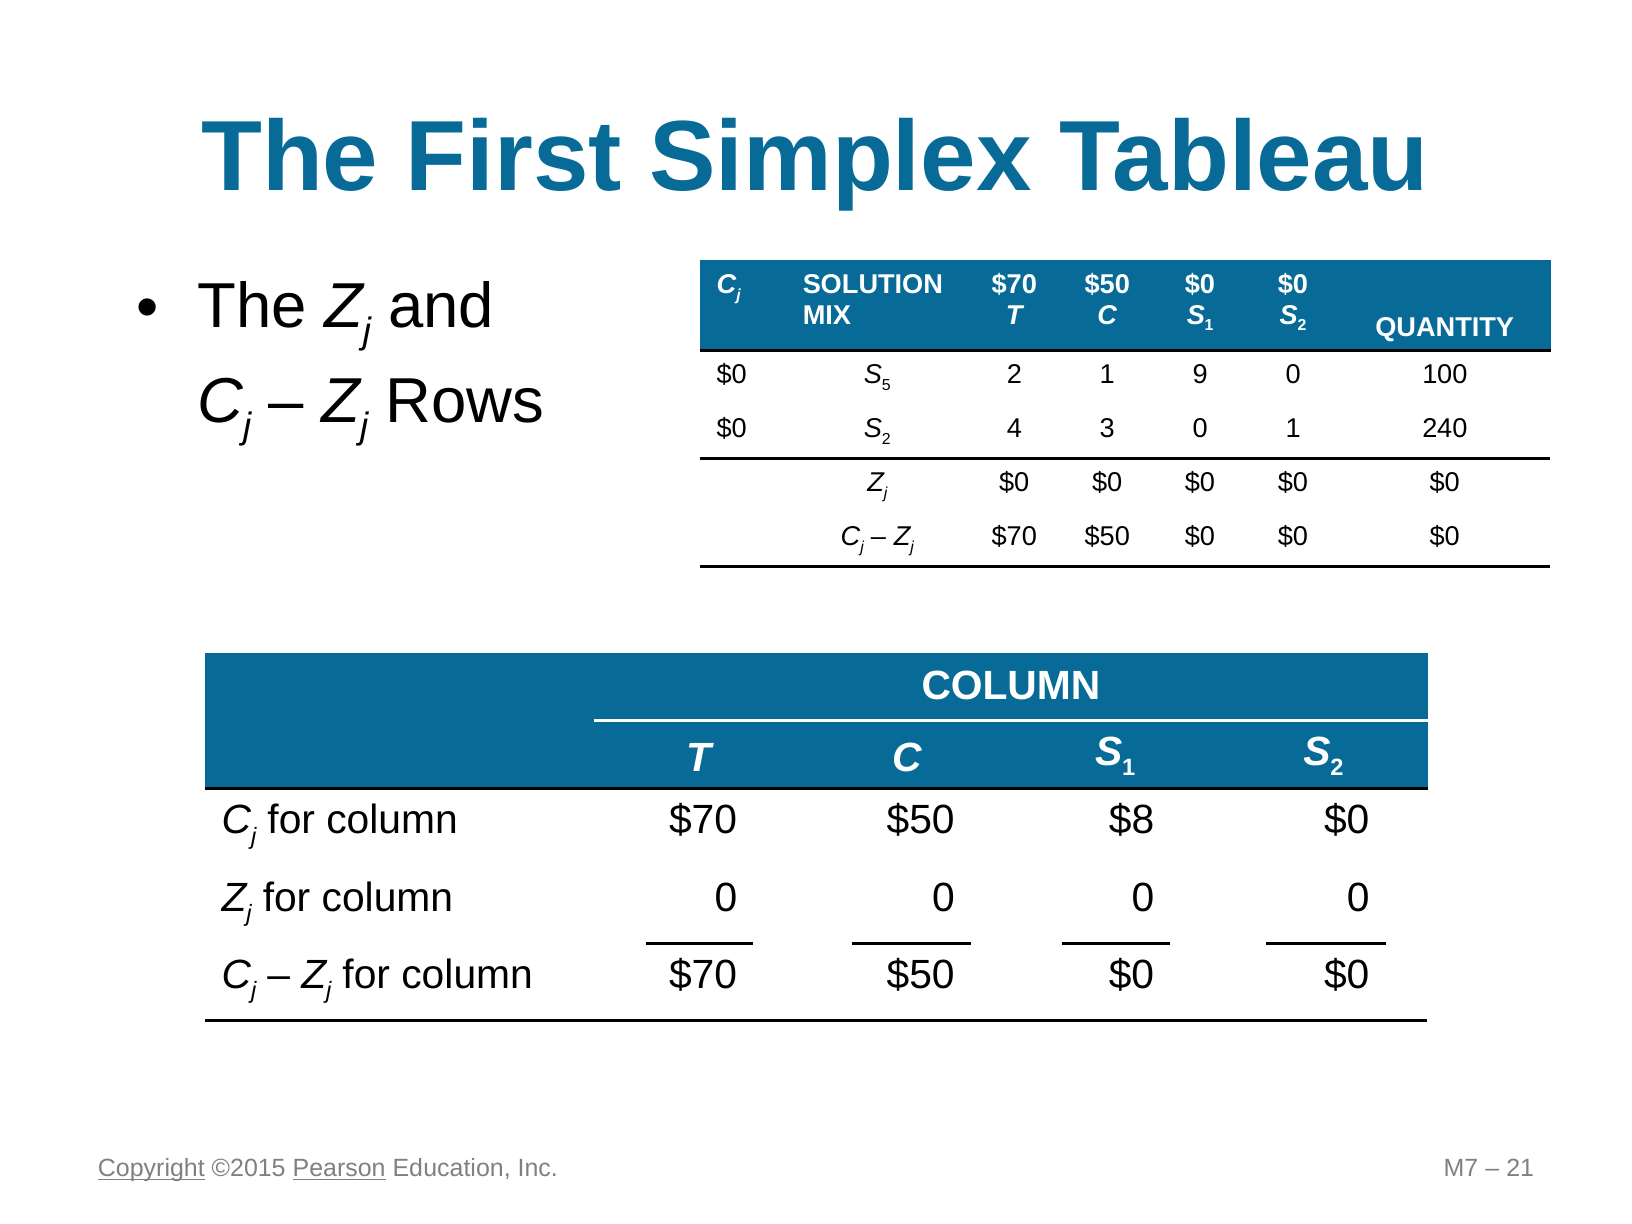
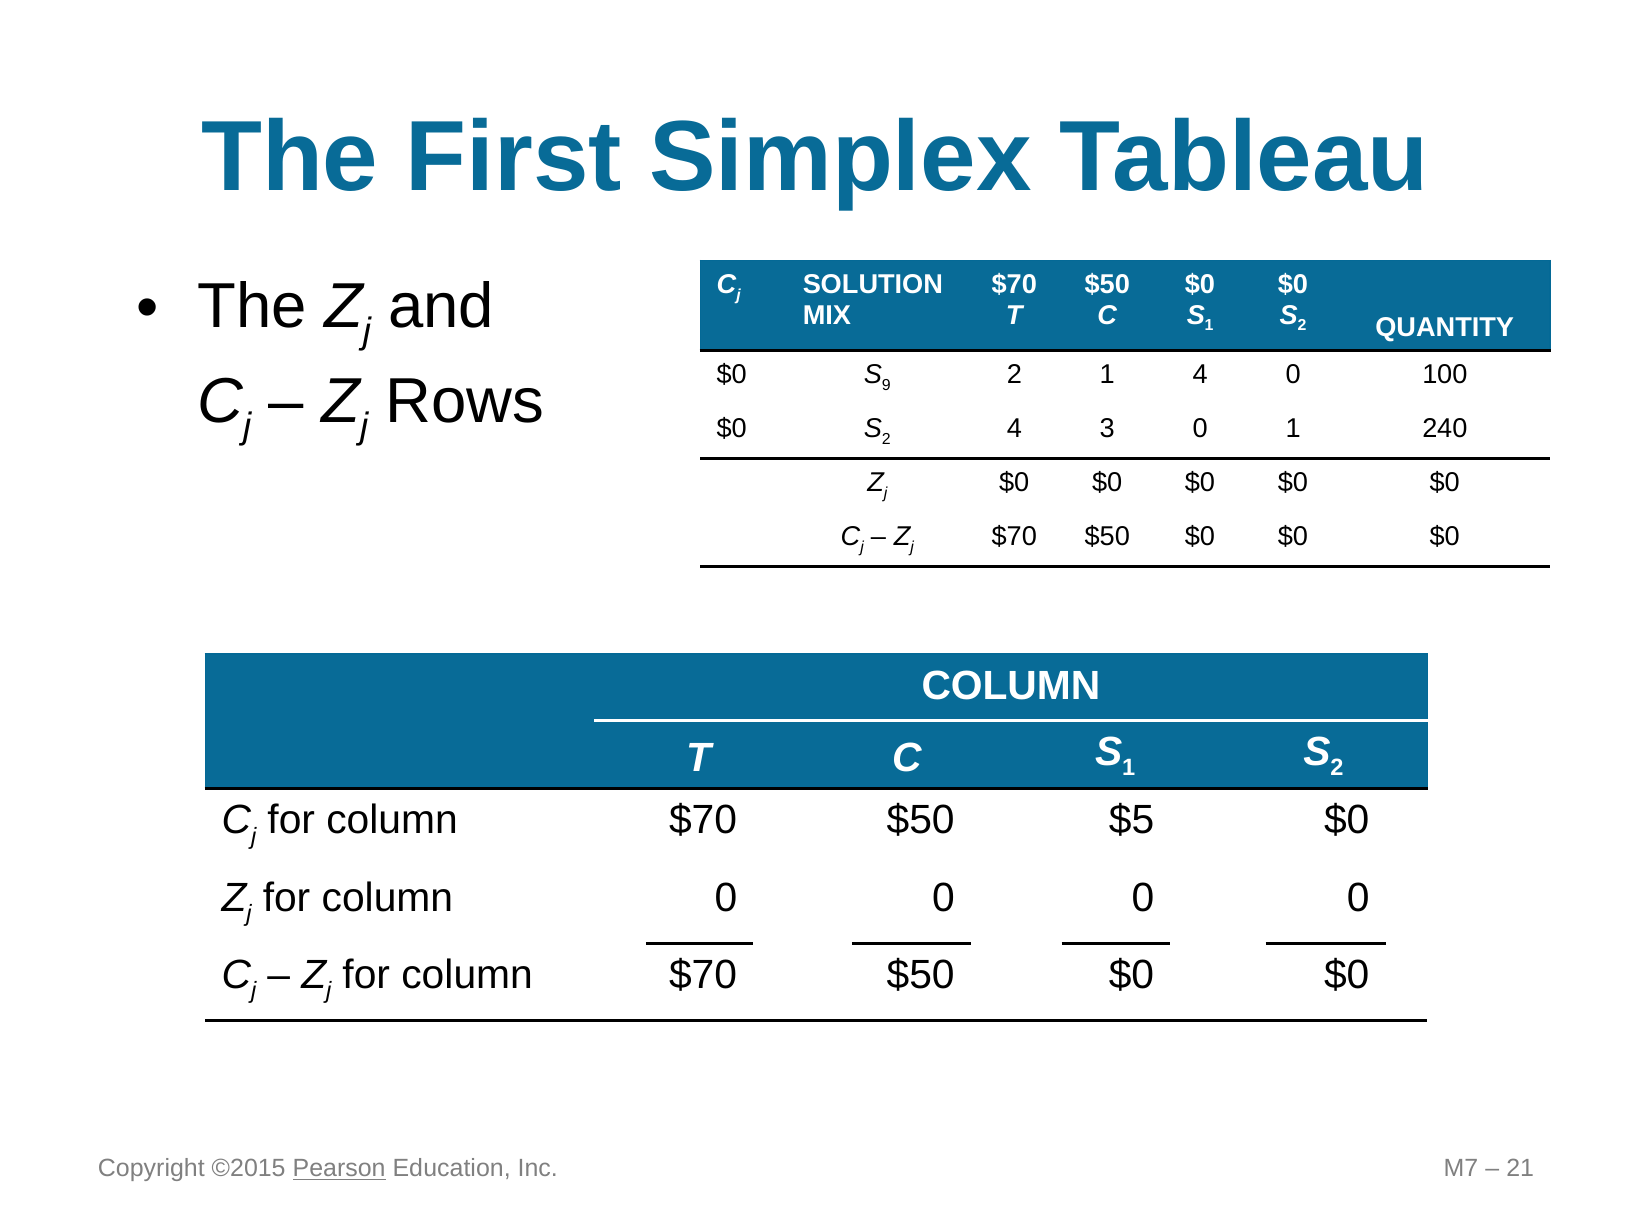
5: 5 -> 9
1 9: 9 -> 4
$8: $8 -> $5
Copyright underline: present -> none
